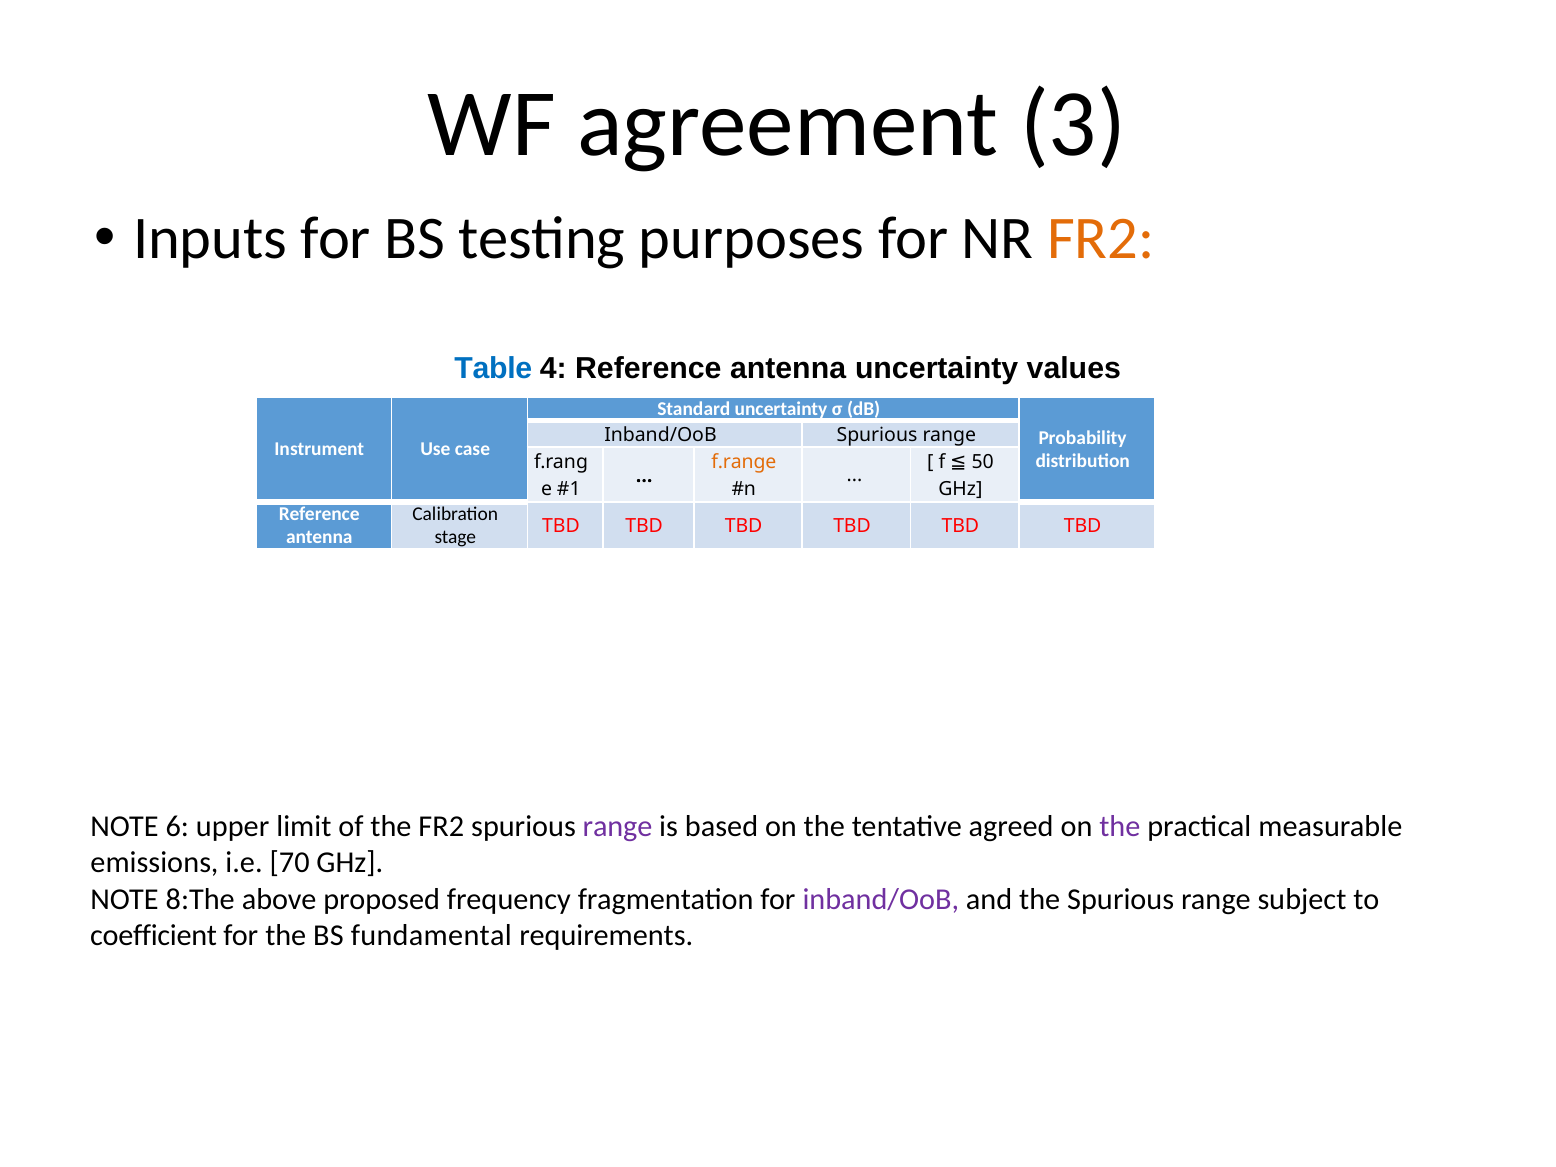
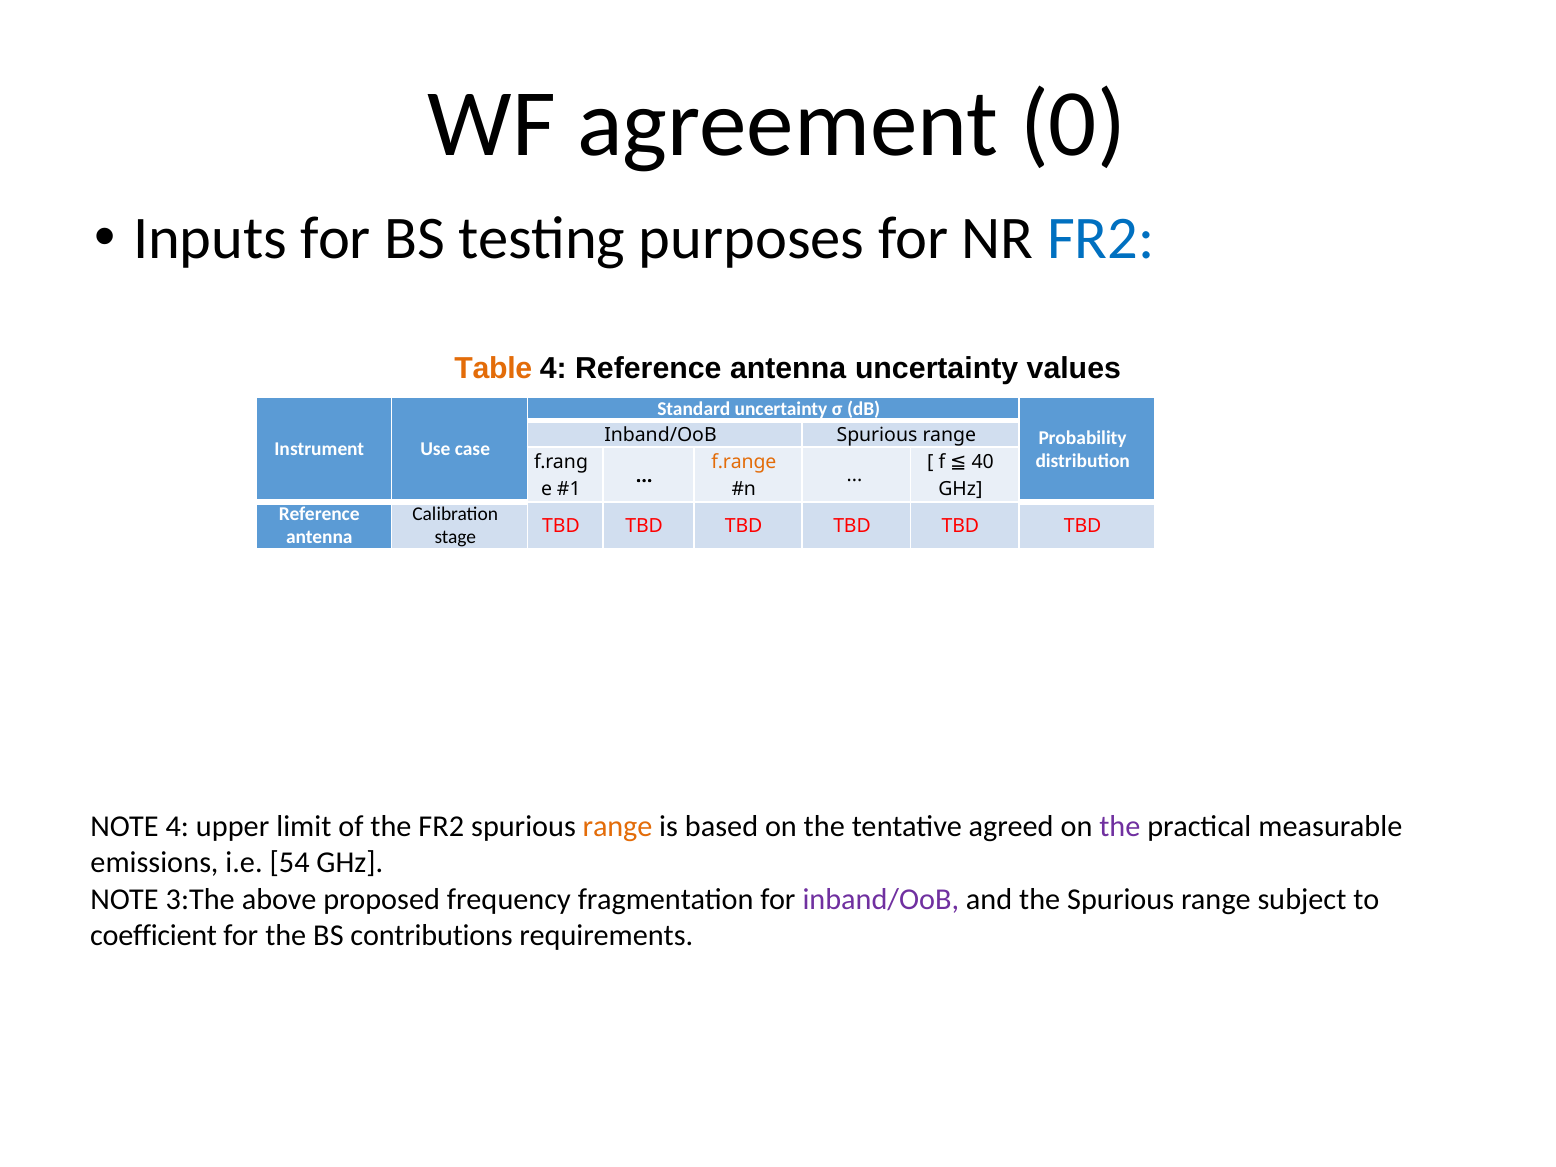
3: 3 -> 0
FR2 at (1101, 238) colour: orange -> blue
Table colour: blue -> orange
50: 50 -> 40
NOTE 6: 6 -> 4
range at (618, 827) colour: purple -> orange
70: 70 -> 54
8:The: 8:The -> 3:The
fundamental: fundamental -> contributions
